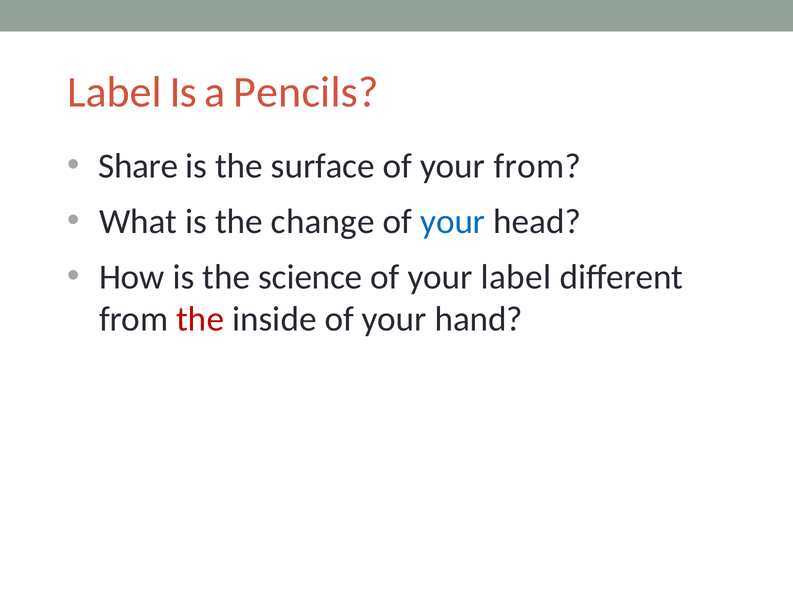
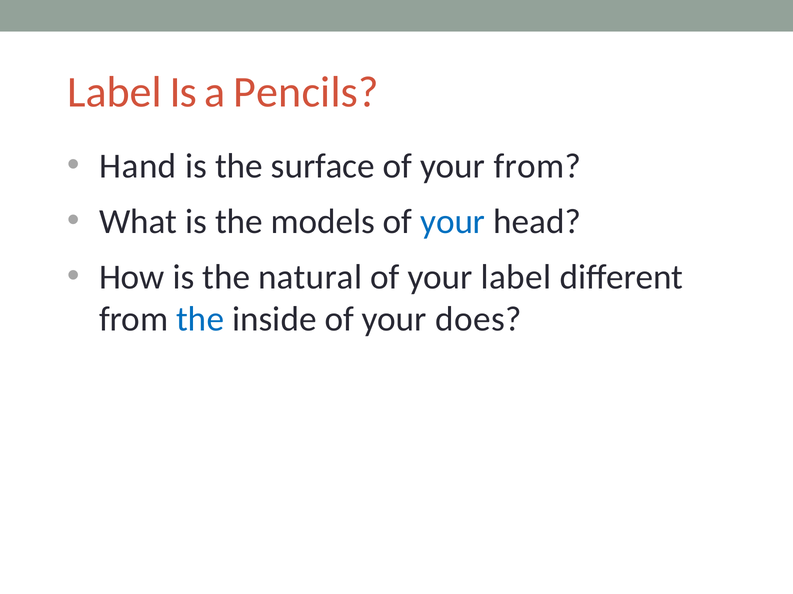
Share: Share -> Hand
change: change -> models
science: science -> natural
the at (200, 320) colour: red -> blue
hand: hand -> does
